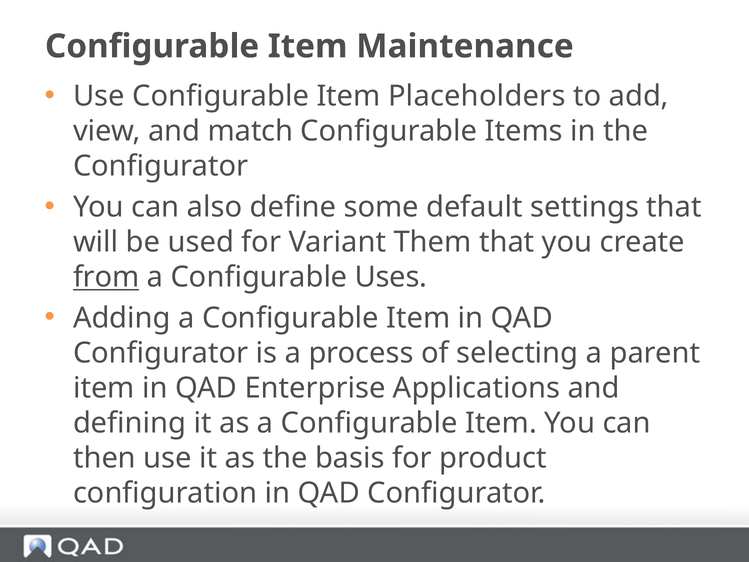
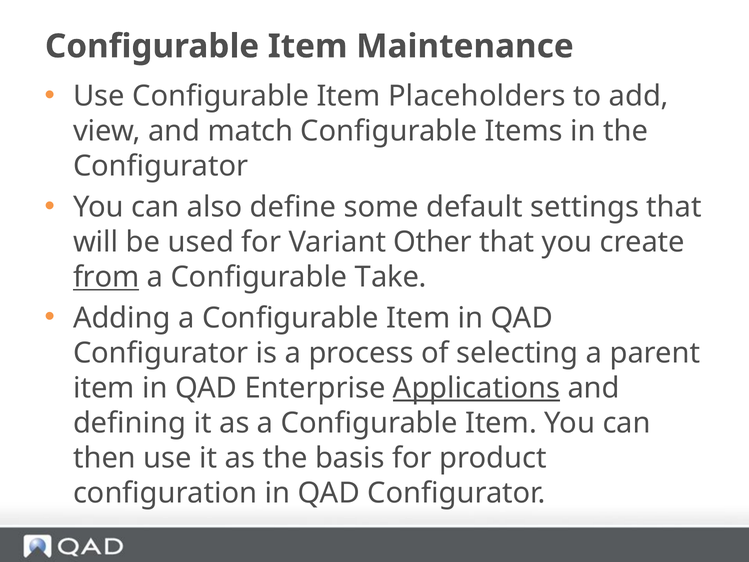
Them: Them -> Other
Uses: Uses -> Take
Applications underline: none -> present
